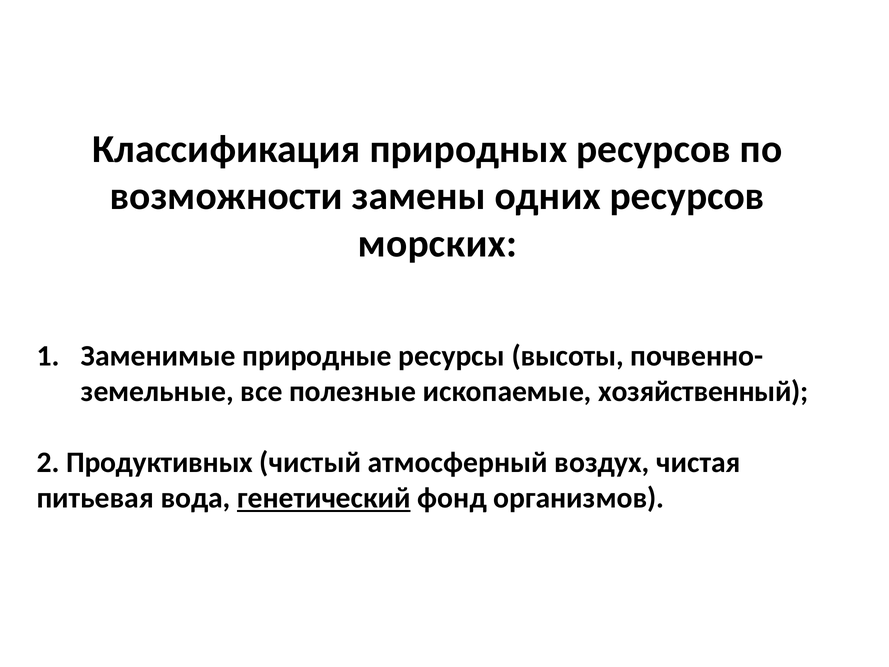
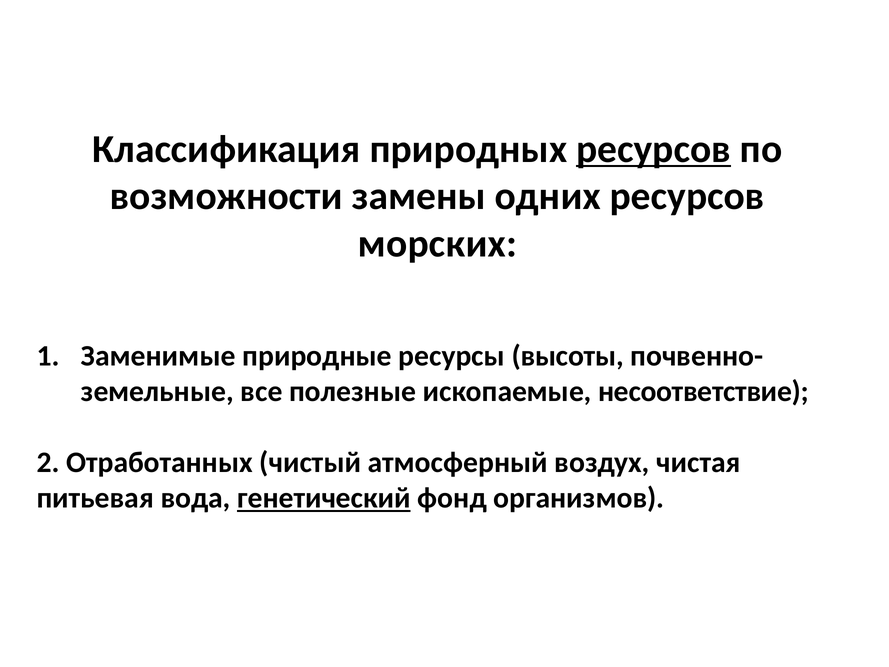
ресурсов at (654, 149) underline: none -> present
хозяйственный: хозяйственный -> несоответствие
Продуктивных: Продуктивных -> Отработанных
